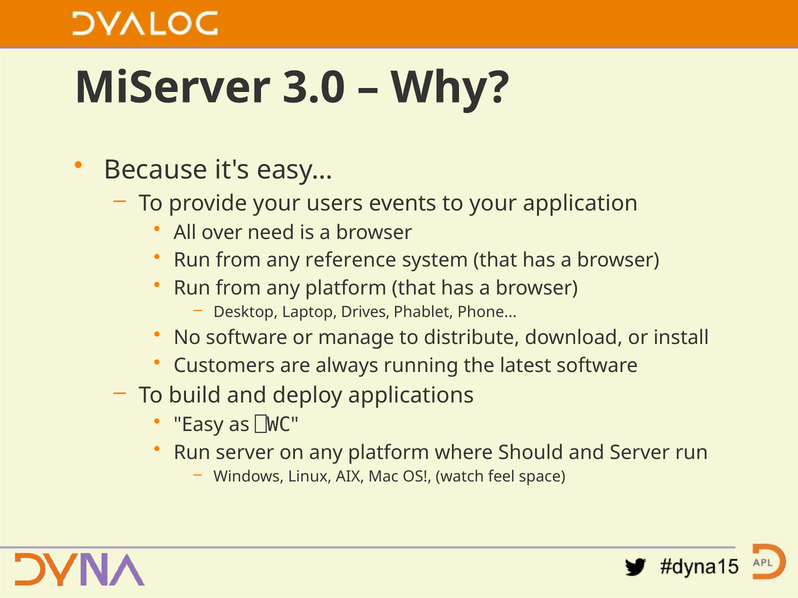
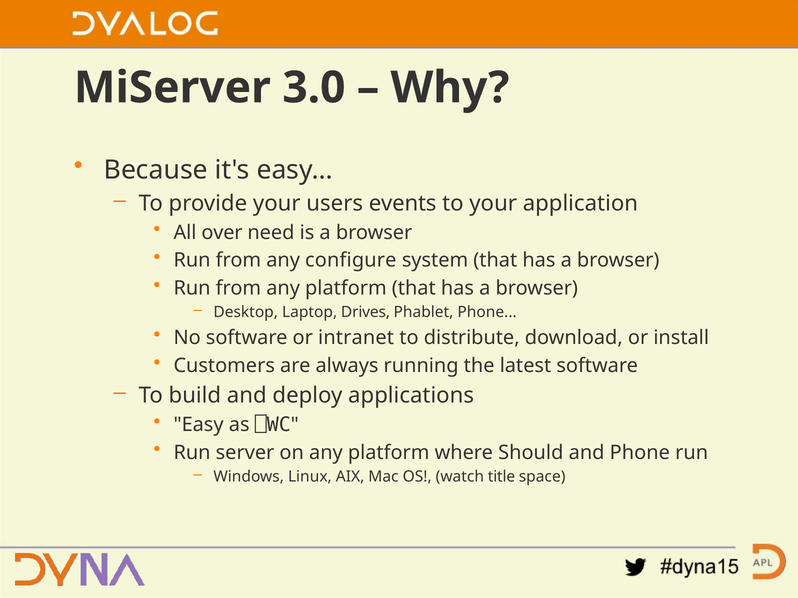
reference: reference -> configure
manage: manage -> intranet
and Server: Server -> Phone
feel: feel -> title
